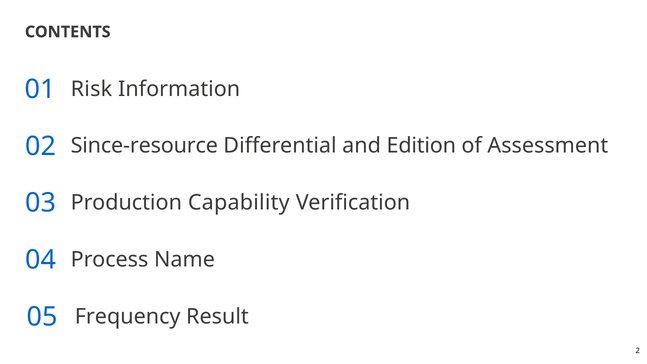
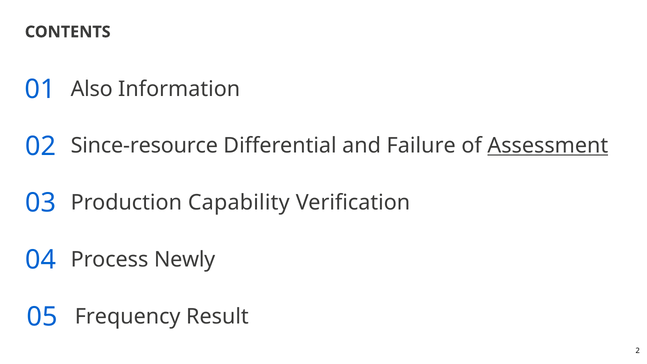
Risk: Risk -> Also
Edition: Edition -> Failure
Assessment underline: none -> present
Name: Name -> Newly
